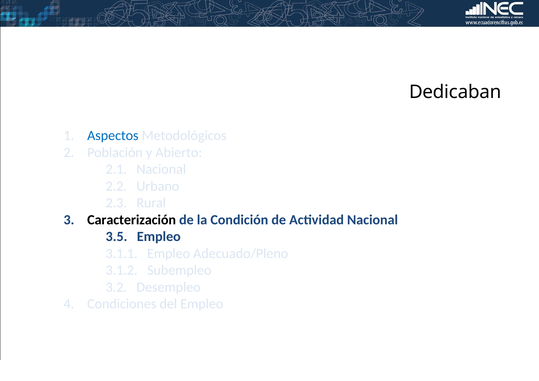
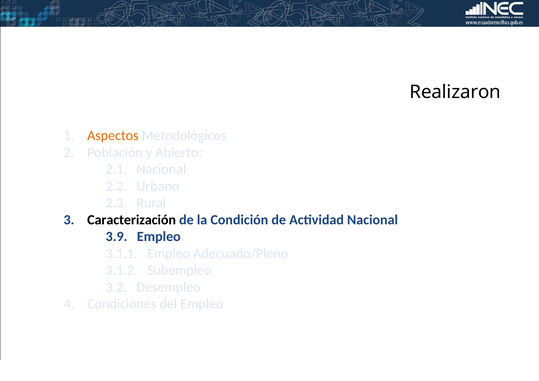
Dedicaban: Dedicaban -> Realizaron
Aspectos colour: blue -> orange
3.5: 3.5 -> 3.9
